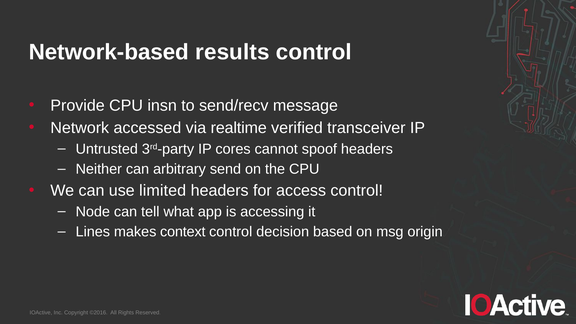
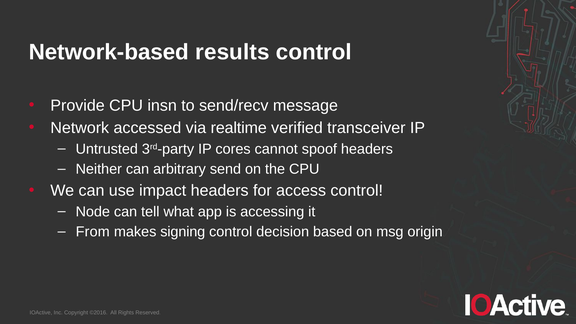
limited: limited -> impact
Lines: Lines -> From
context: context -> signing
